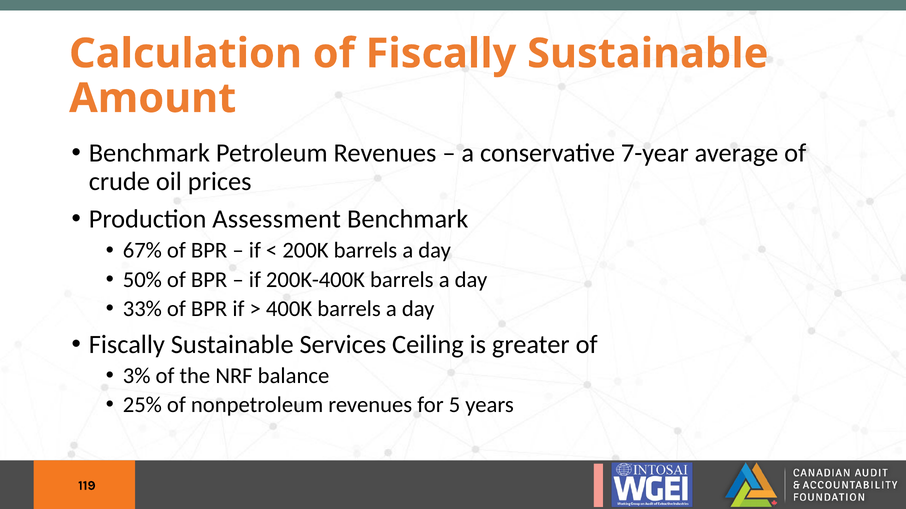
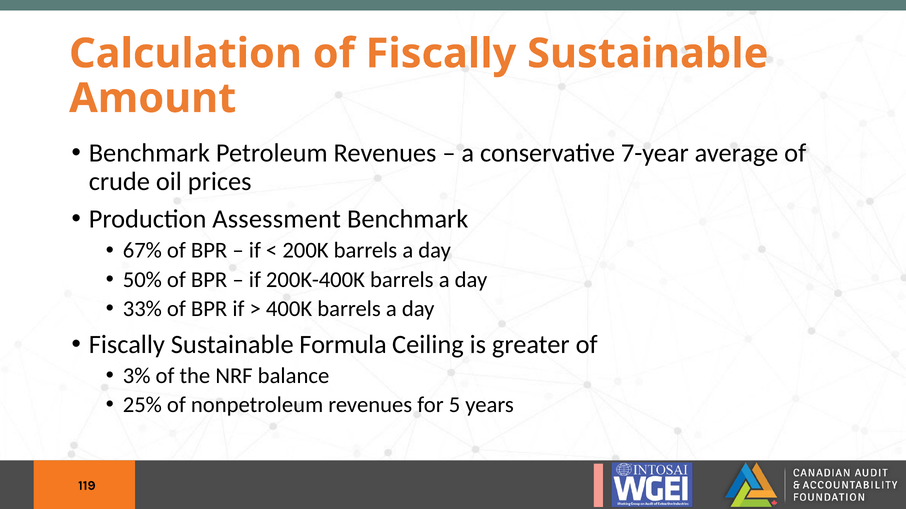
Services: Services -> Formula
